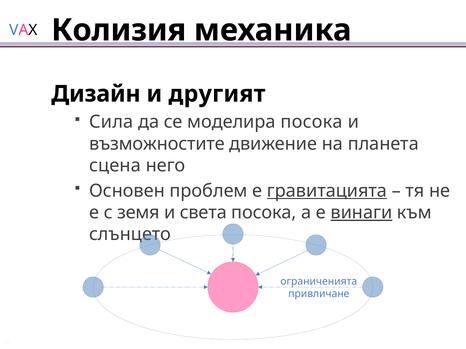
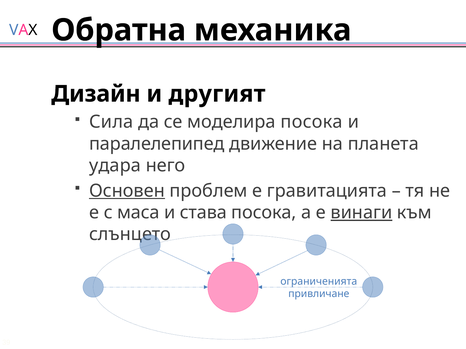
Колизия: Колизия -> Обратна
възможностите: възможностите -> паралелепипед
сцена: сцена -> удара
Основен underline: none -> present
гравитацията underline: present -> none
земя: земя -> маса
света: света -> става
